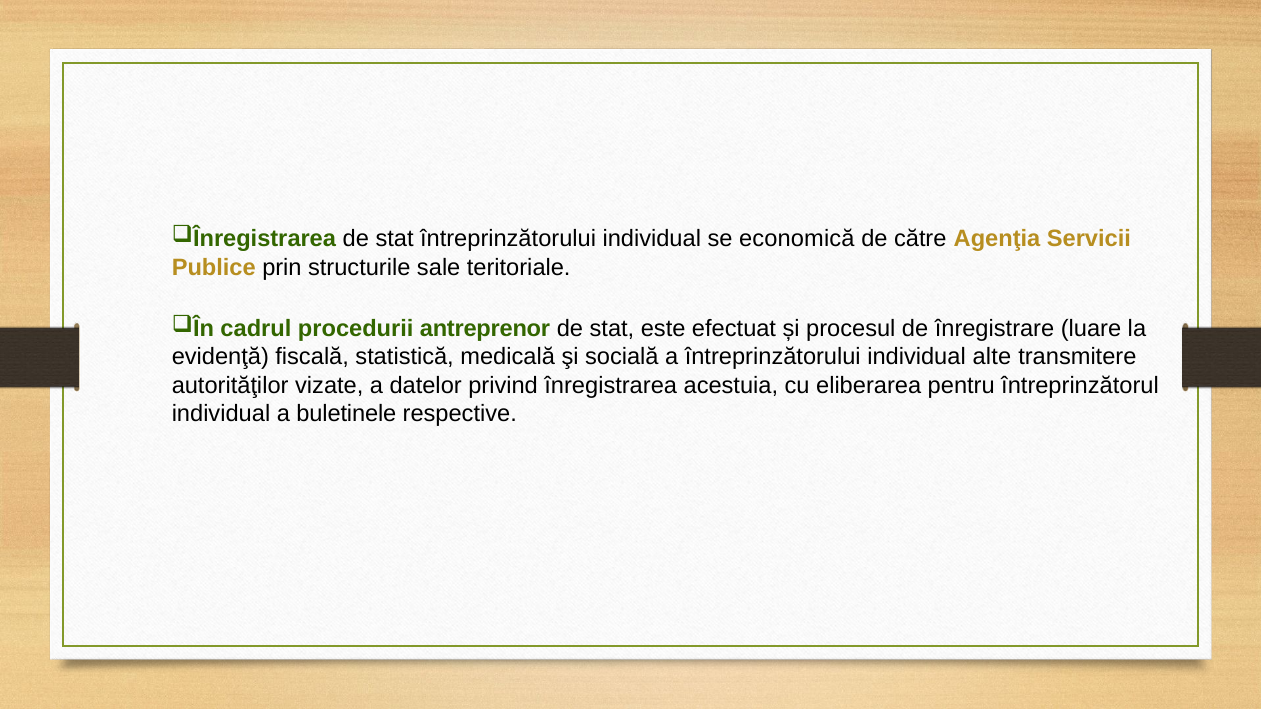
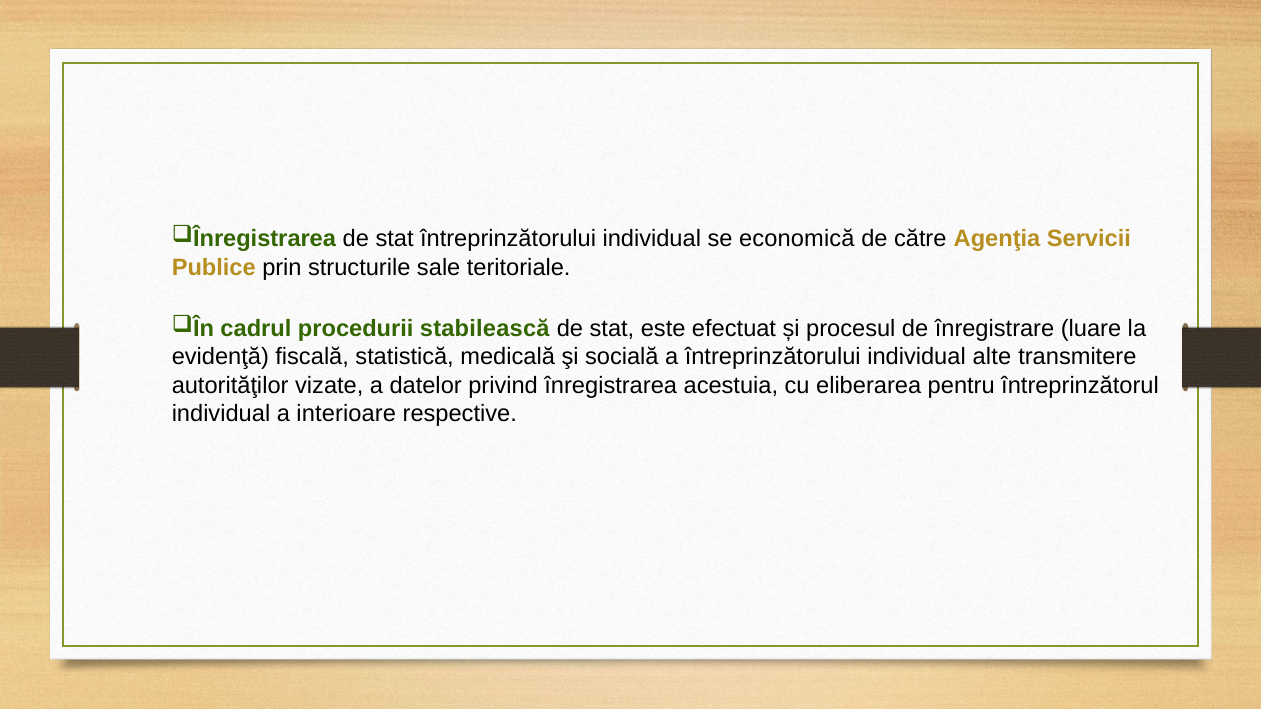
antreprenor: antreprenor -> stabilească
buletinele: buletinele -> interioare
